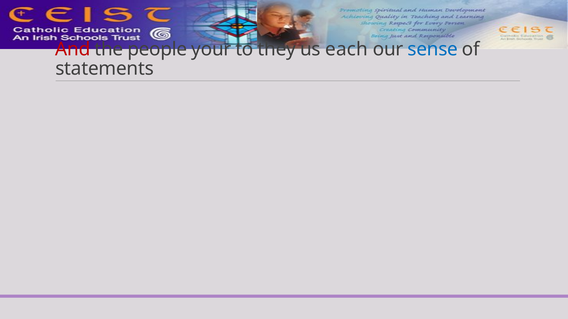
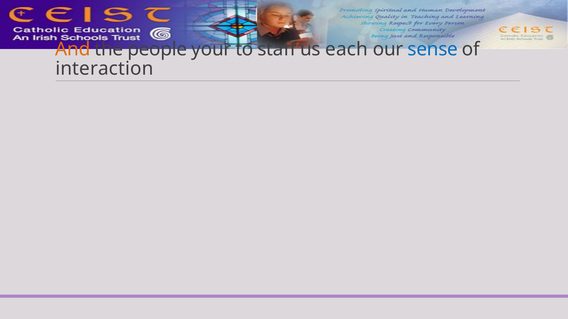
And colour: red -> orange
they: they -> staff
statements: statements -> interaction
